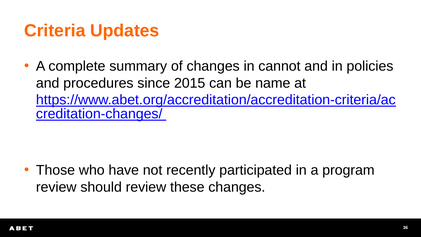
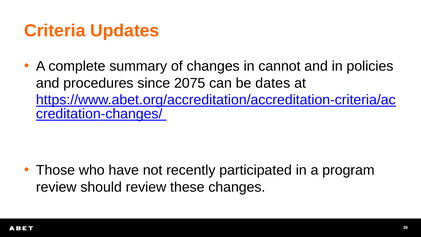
2015: 2015 -> 2075
name: name -> dates
